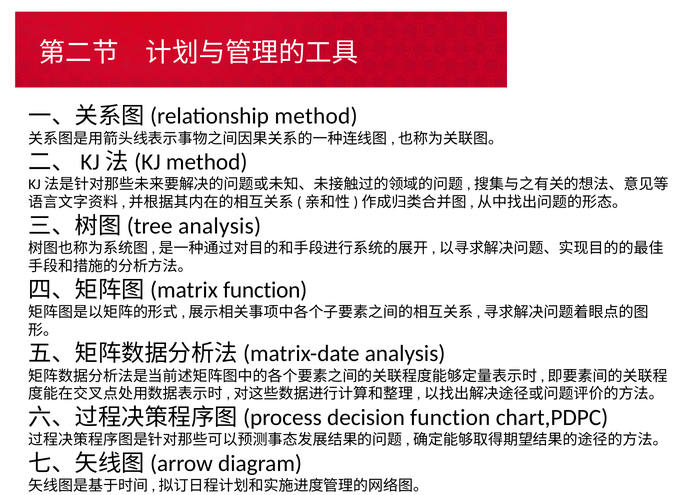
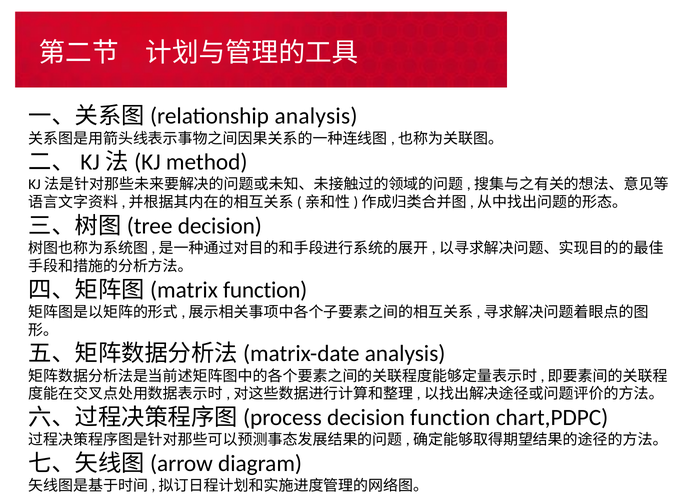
method at (316, 116): method -> analysis
analysis at (220, 226): analysis -> decision
